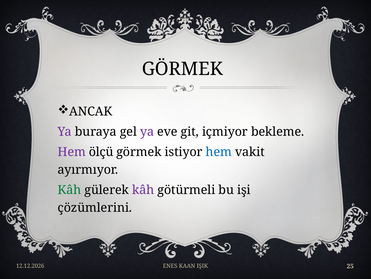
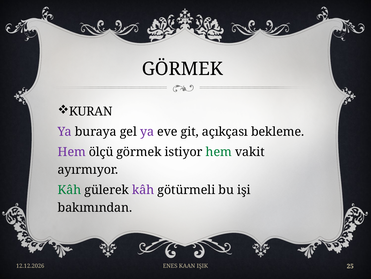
ANCAK: ANCAK -> KURAN
içmiyor: içmiyor -> açıkçası
hem at (219, 152) colour: blue -> green
çözümlerini: çözümlerini -> bakımından
